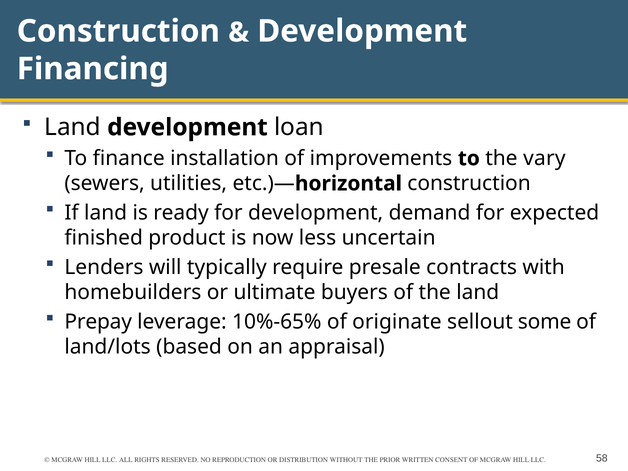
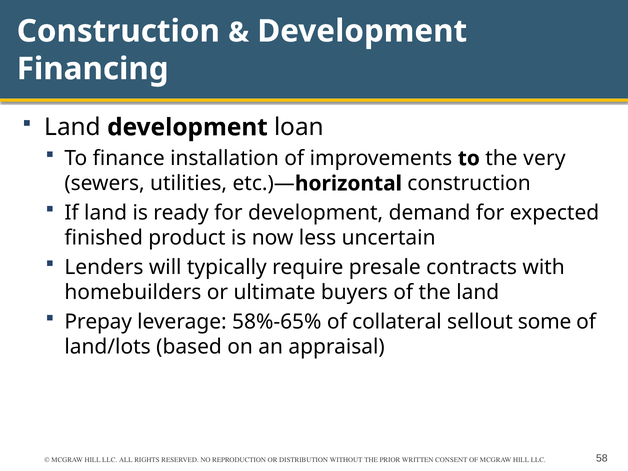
vary: vary -> very
10%-65%: 10%-65% -> 58%-65%
originate: originate -> collateral
